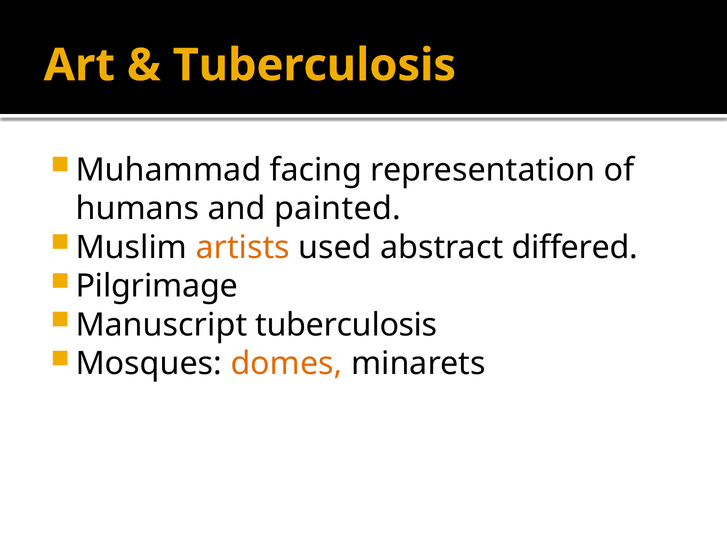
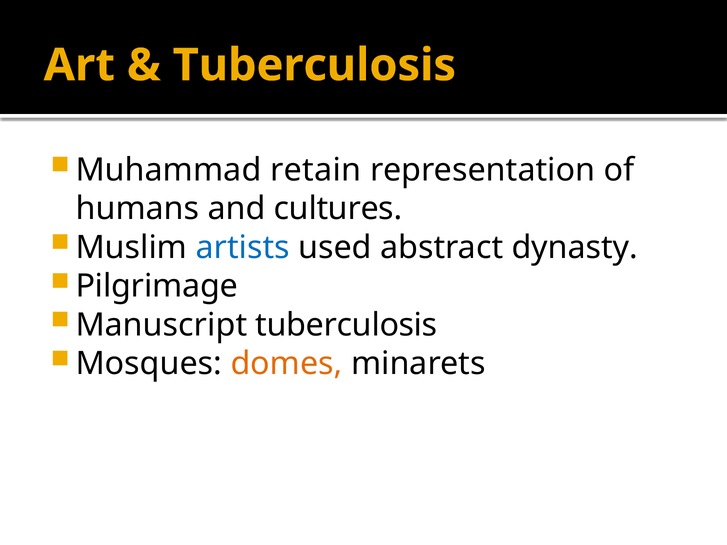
facing: facing -> retain
painted: painted -> cultures
artists colour: orange -> blue
differed: differed -> dynasty
